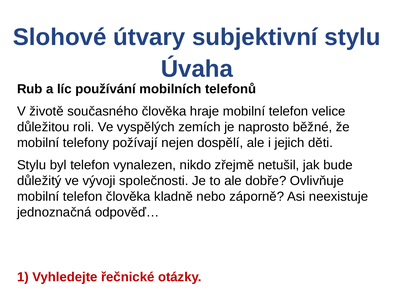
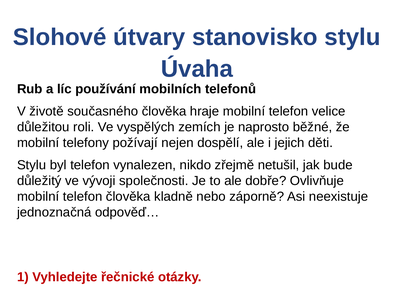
subjektivní: subjektivní -> stanovisko
